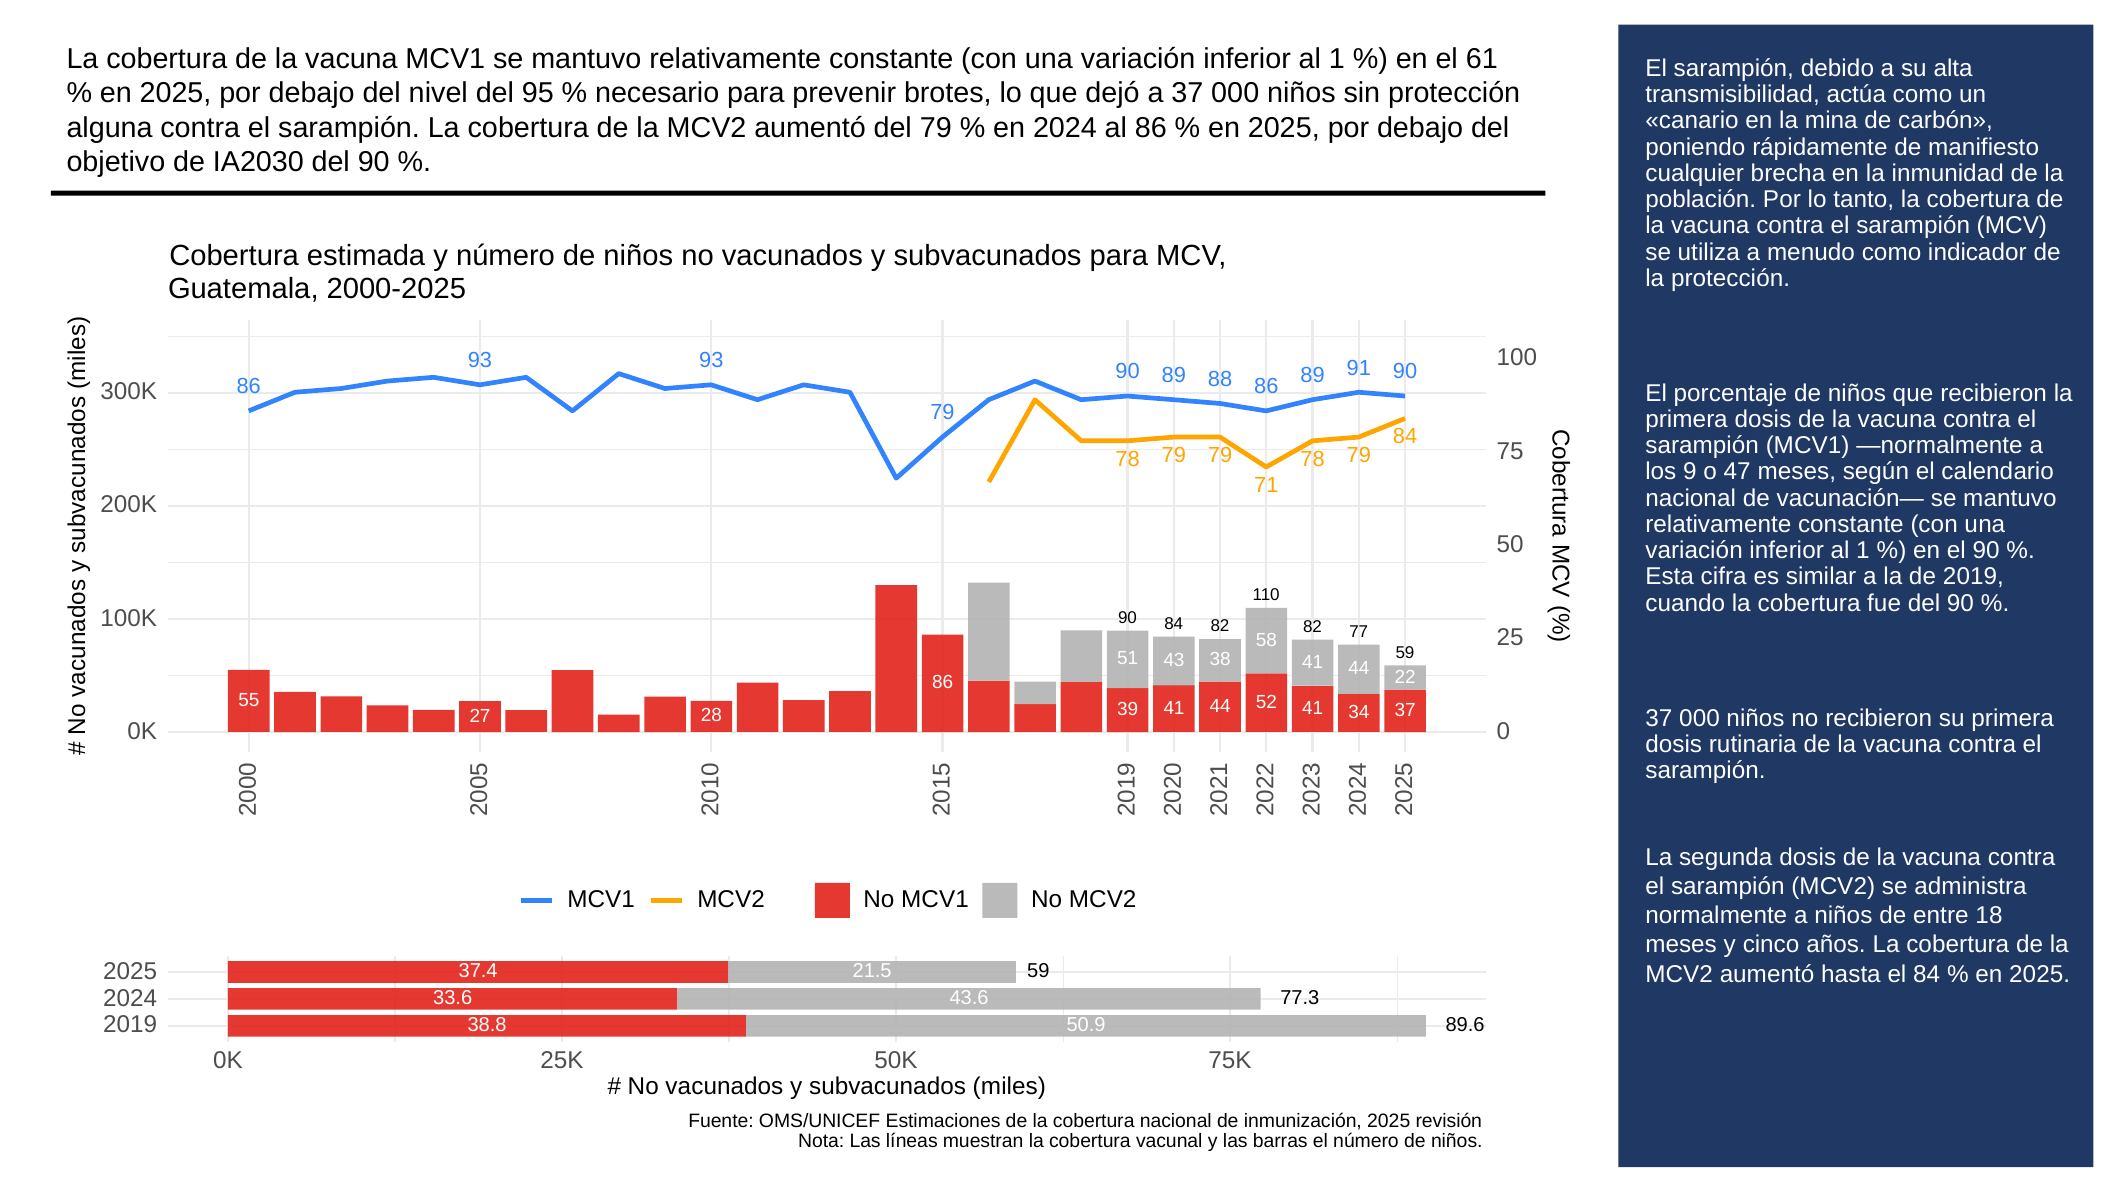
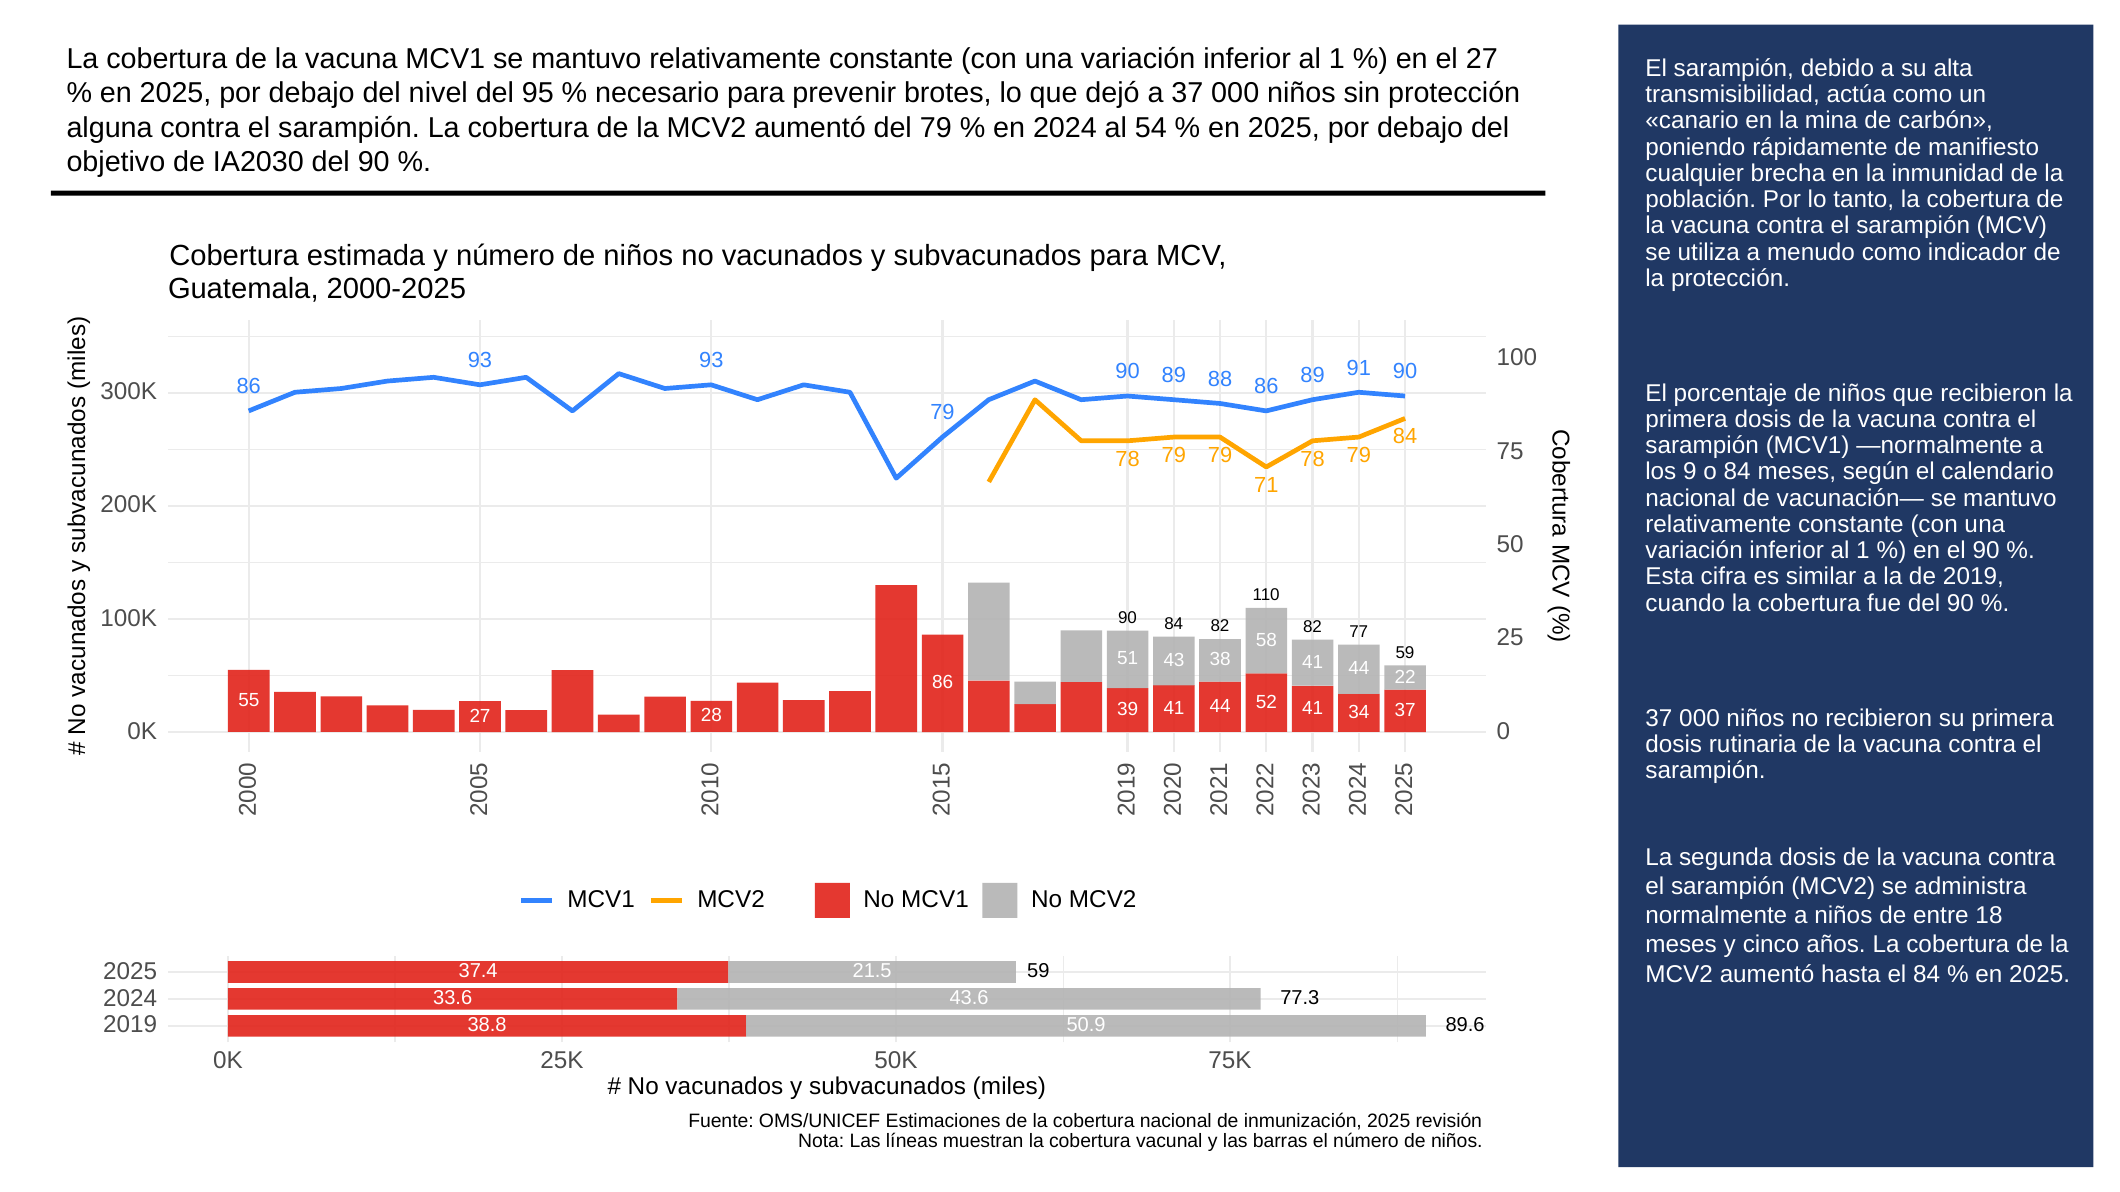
el 61: 61 -> 27
al 86: 86 -> 54
o 47: 47 -> 84
